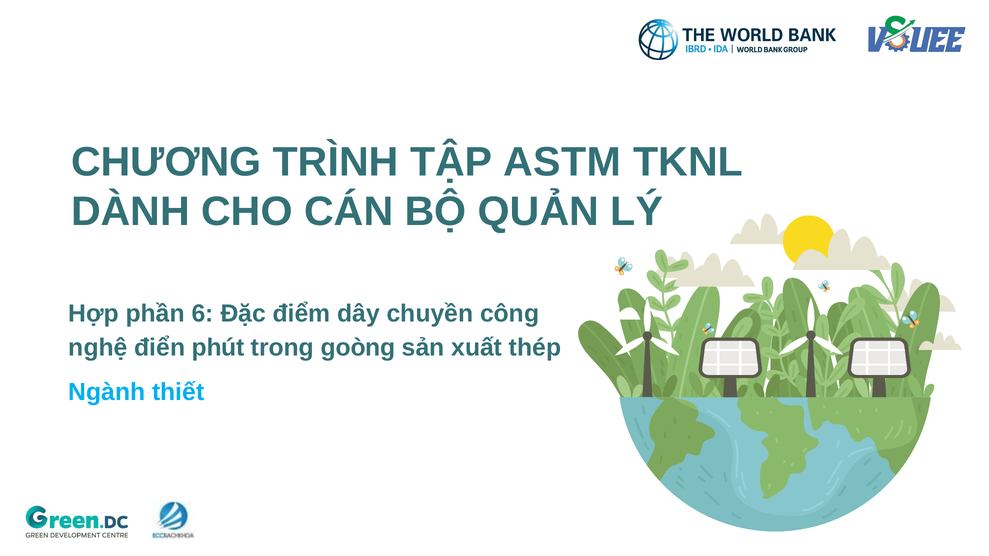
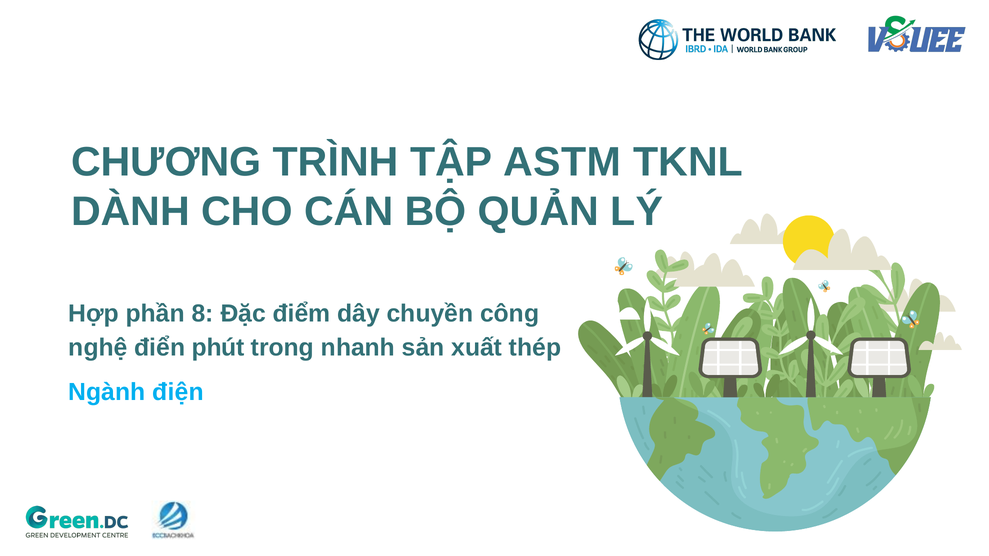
6: 6 -> 8
goòng: goòng -> nhanh
thiết: thiết -> điện
